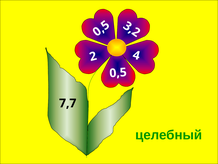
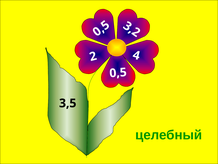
7,7: 7,7 -> 3,5
